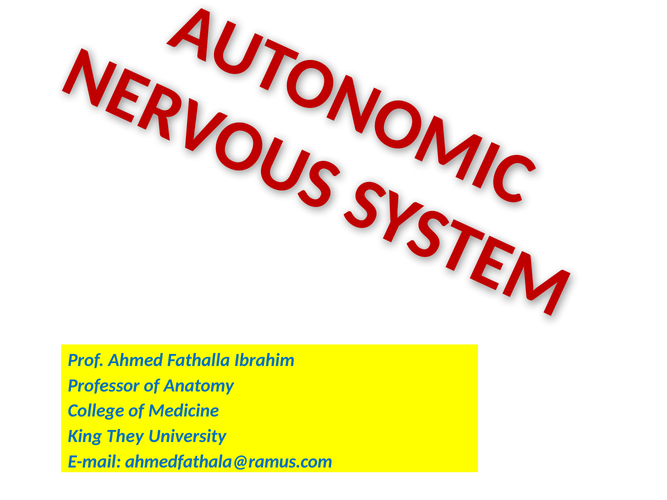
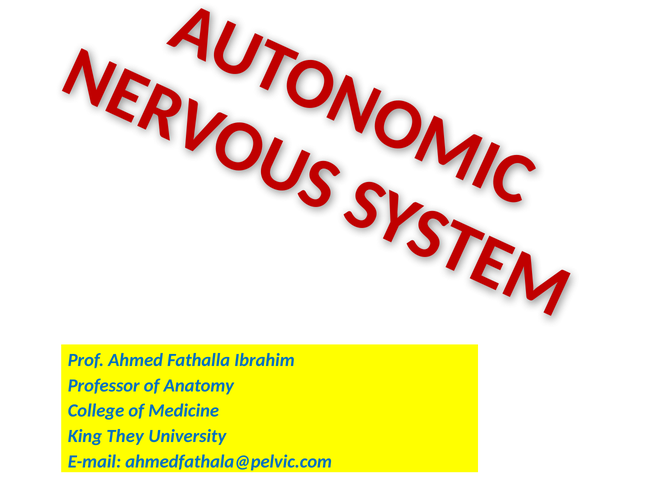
ahmedfathala@ramus.com: ahmedfathala@ramus.com -> ahmedfathala@pelvic.com
